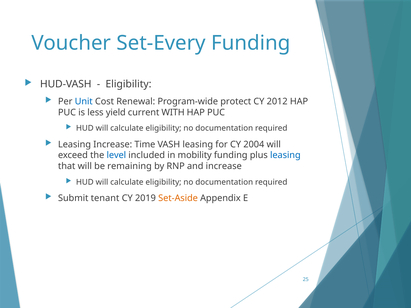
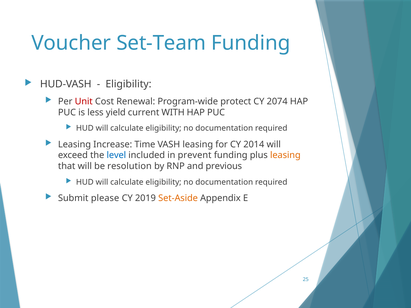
Set-Every: Set-Every -> Set-Team
Unit colour: blue -> red
2012: 2012 -> 2074
2004: 2004 -> 2014
mobility: mobility -> prevent
leasing at (285, 155) colour: blue -> orange
remaining: remaining -> resolution
and increase: increase -> previous
tenant: tenant -> please
